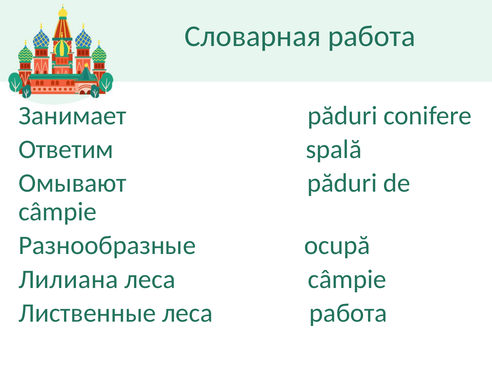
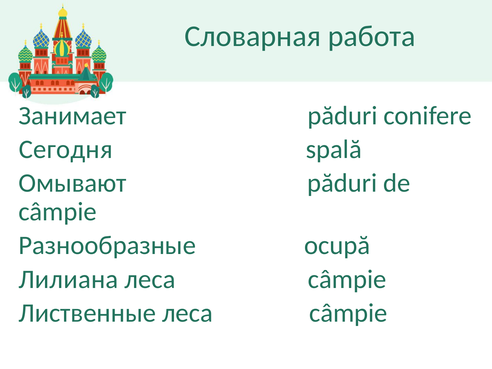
Ответим: Ответим -> Сегодня
Лиственные леса работа: работа -> câmpie
